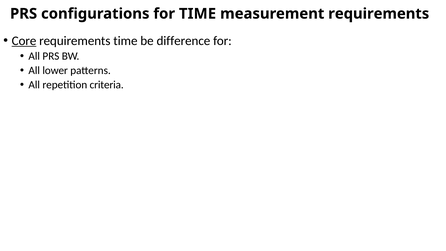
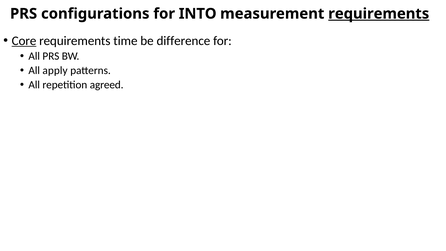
for TIME: TIME -> INTO
requirements at (379, 14) underline: none -> present
lower: lower -> apply
criteria: criteria -> agreed
